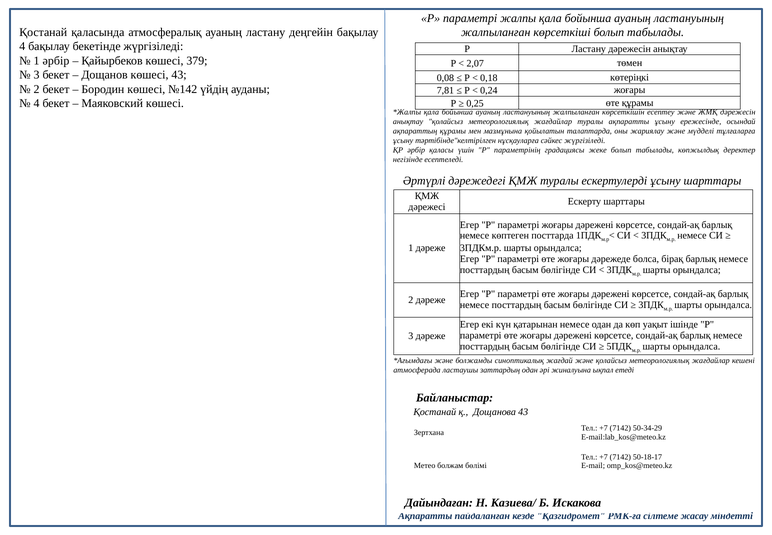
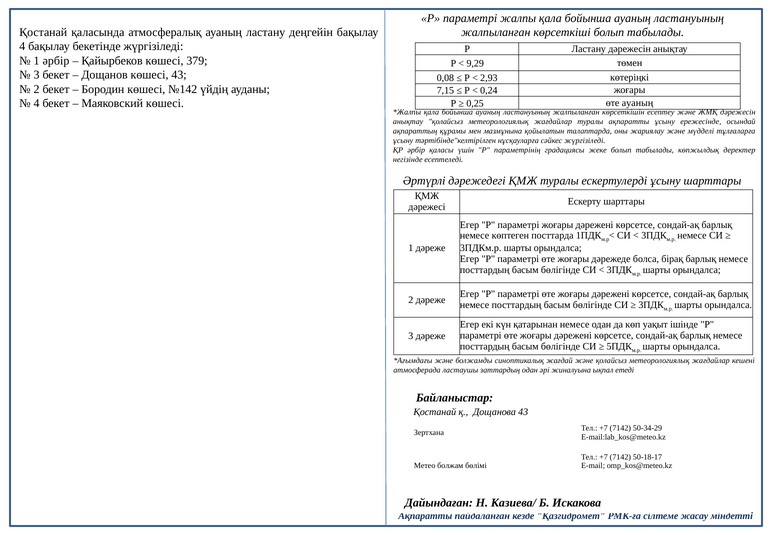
2,07: 2,07 -> 9,29
0,18: 0,18 -> 2,93
7,81: 7,81 -> 7,15
өте құрамы: құрамы -> ауаның
